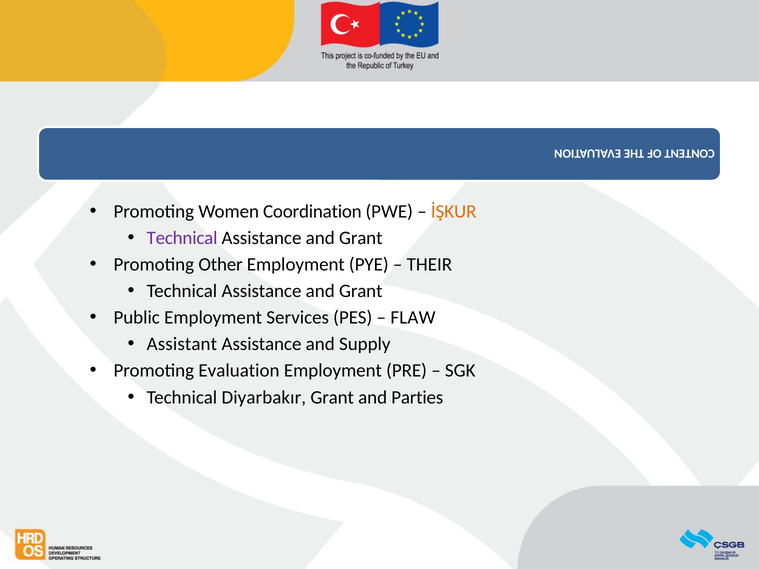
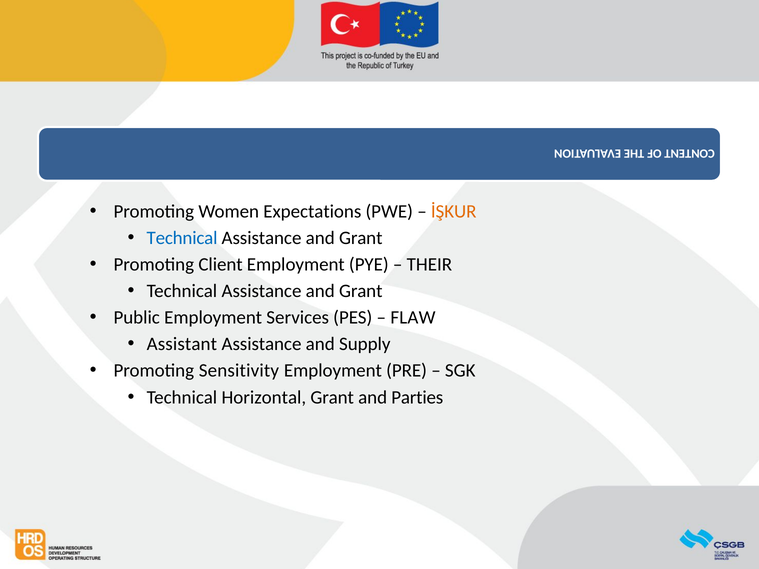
Coordination: Coordination -> Expectations
Technical at (182, 238) colour: purple -> blue
Other: Other -> Client
Evaluation: Evaluation -> Sensitivity
Diyarbakır: Diyarbakır -> Horizontal
